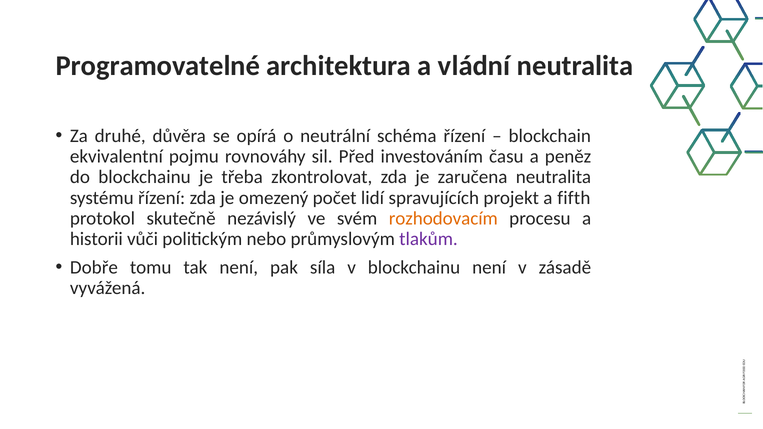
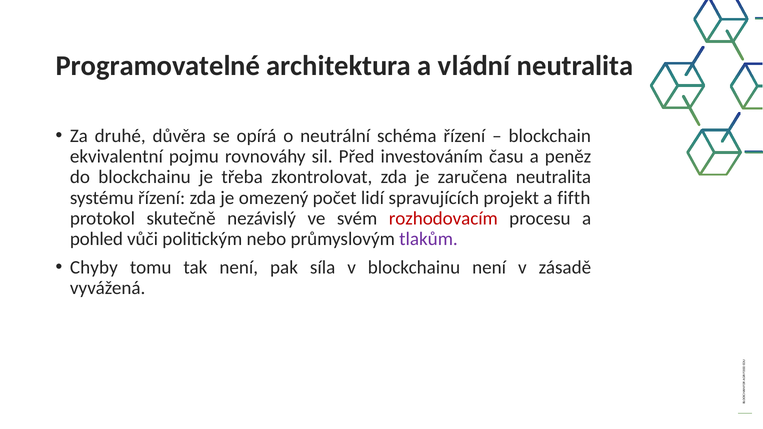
rozhodovacím colour: orange -> red
historii: historii -> pohled
Dobře: Dobře -> Chyby
